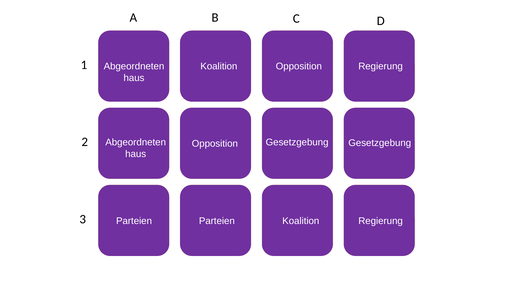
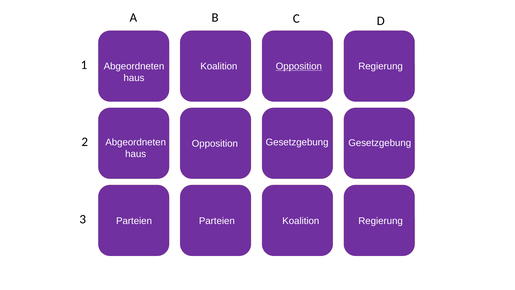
Opposition at (299, 66) underline: none -> present
